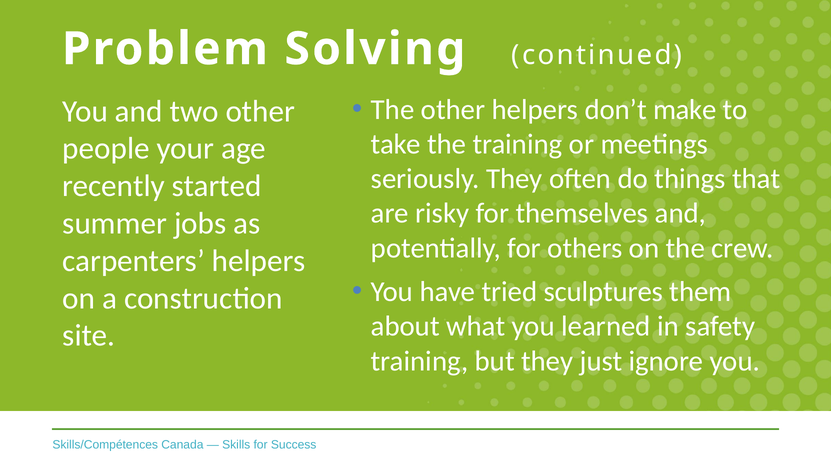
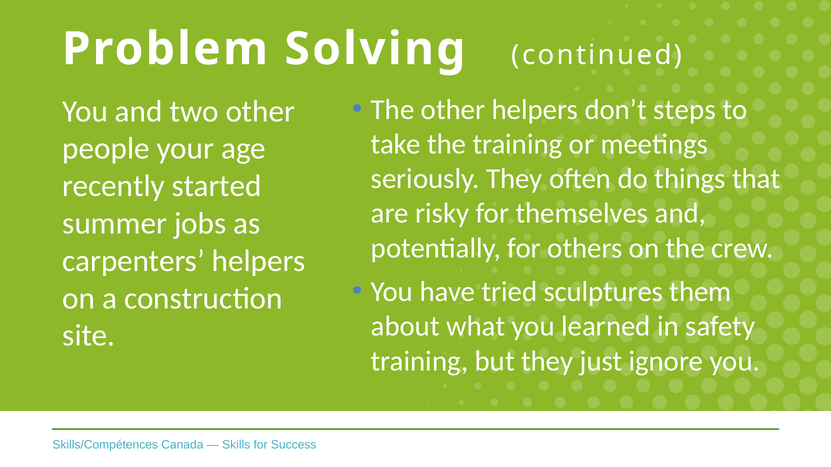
make: make -> steps
